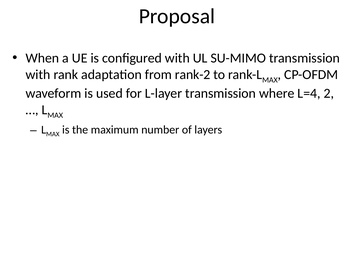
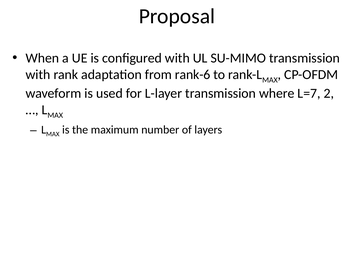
rank-2: rank-2 -> rank-6
L=4: L=4 -> L=7
